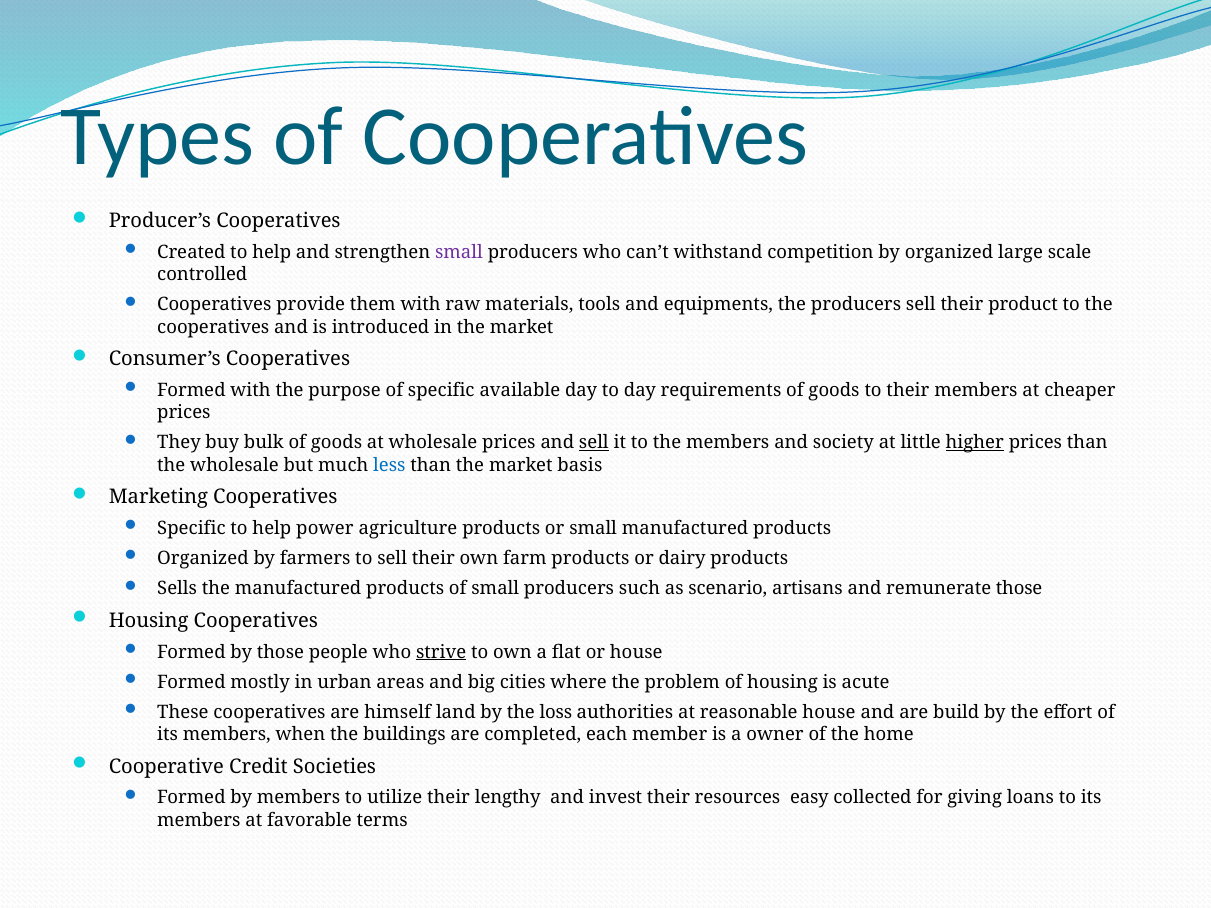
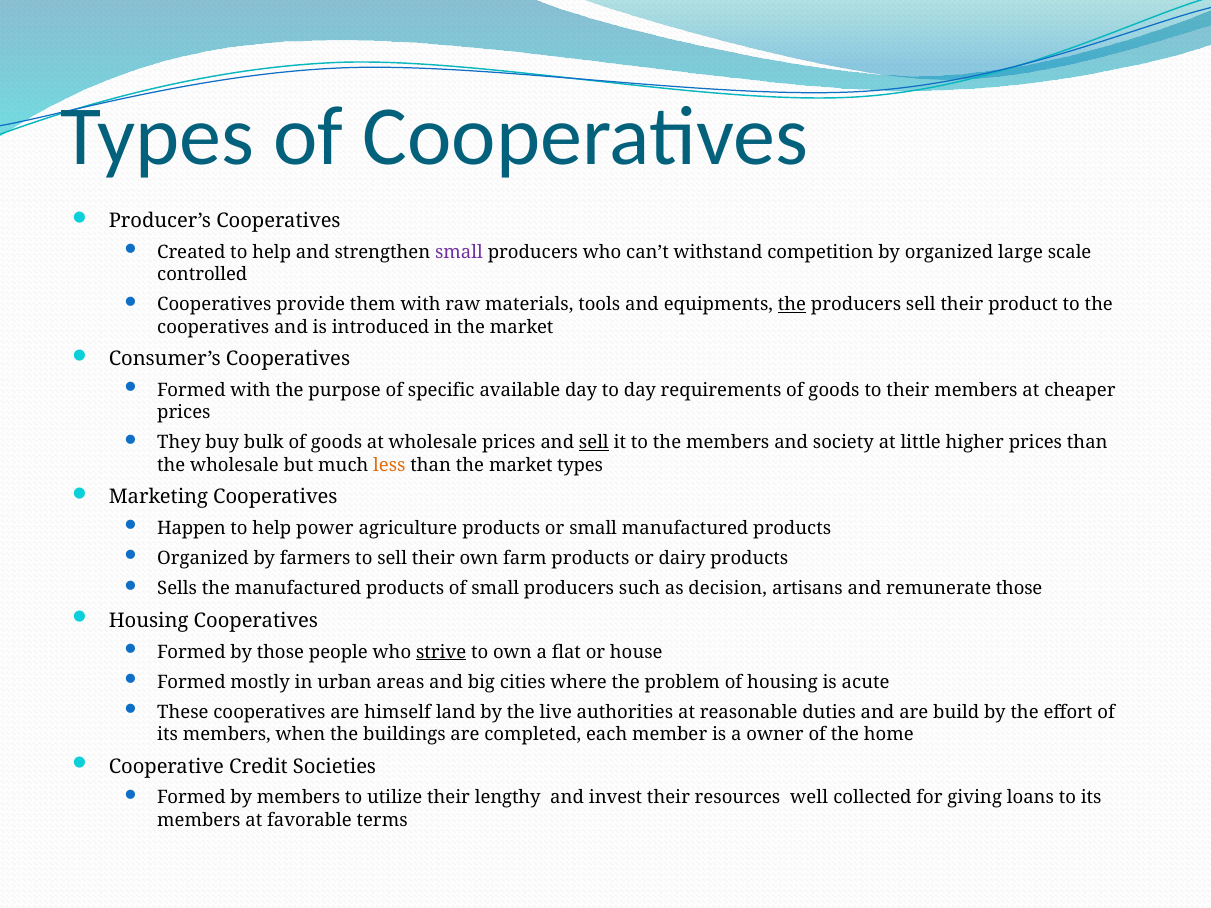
the at (792, 305) underline: none -> present
higher underline: present -> none
less colour: blue -> orange
market basis: basis -> types
Specific at (191, 528): Specific -> Happen
scenario: scenario -> decision
loss: loss -> live
reasonable house: house -> duties
easy: easy -> well
